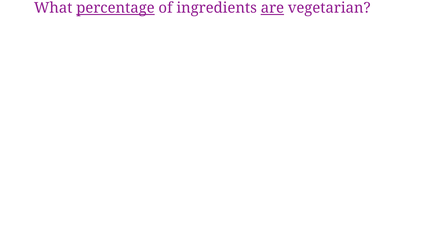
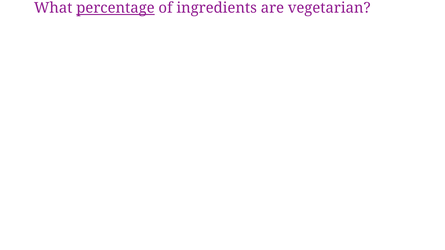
are underline: present -> none
